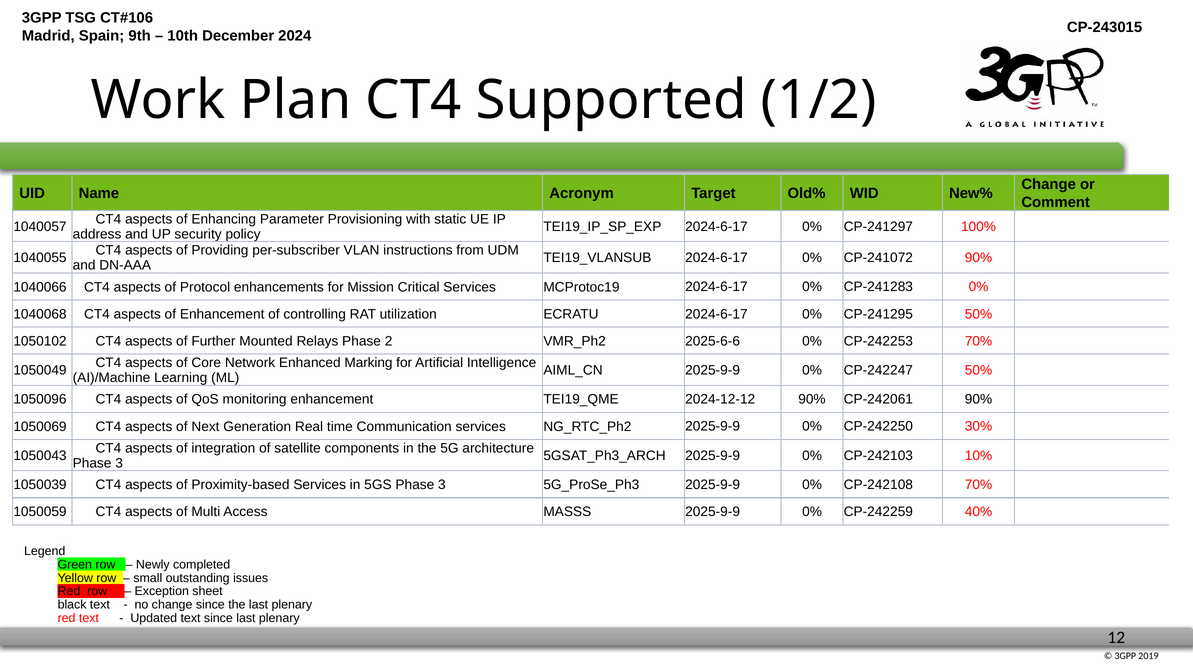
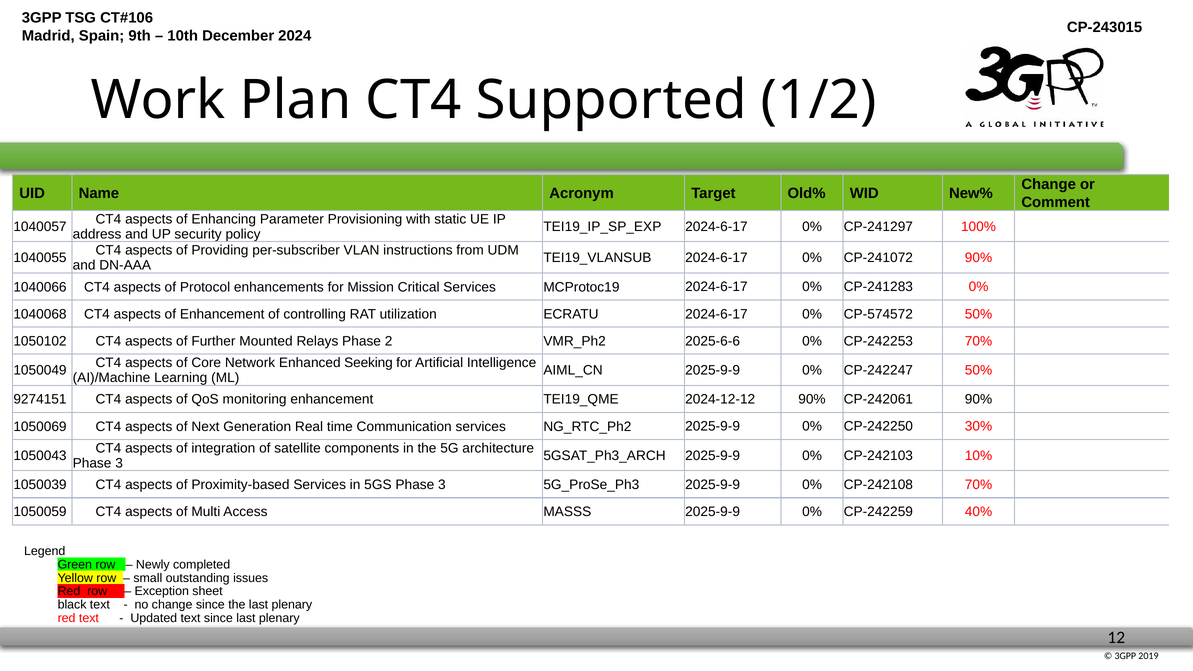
CP-241295: CP-241295 -> CP-574572
Marking: Marking -> Seeking
1050096: 1050096 -> 9274151
